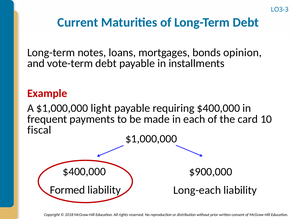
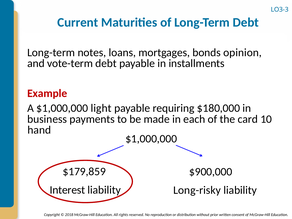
requiring $400,000: $400,000 -> $180,000
frequent: frequent -> business
fiscal: fiscal -> hand
$400,000 at (84, 172): $400,000 -> $179,859
Formed: Formed -> Interest
Long-each: Long-each -> Long-risky
